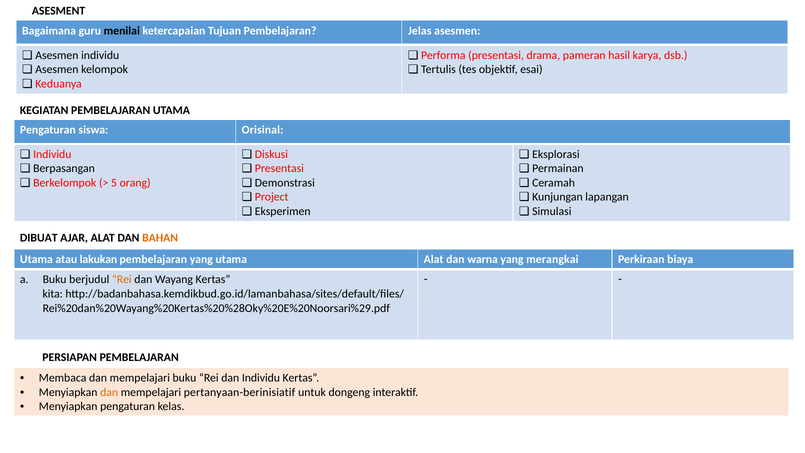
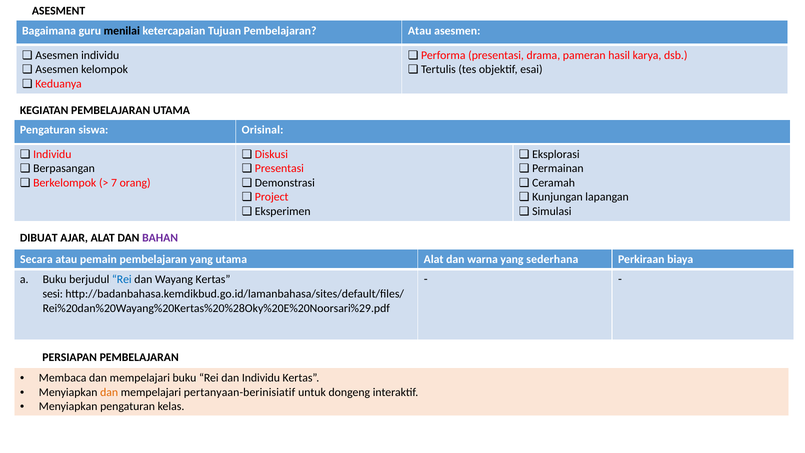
Pembelajaran Jelas: Jelas -> Atau
5: 5 -> 7
BAHAN colour: orange -> purple
Utama at (36, 259): Utama -> Secara
lakukan: lakukan -> pemain
merangkai: merangkai -> sederhana
Rei at (122, 279) colour: orange -> blue
kita: kita -> sesi
